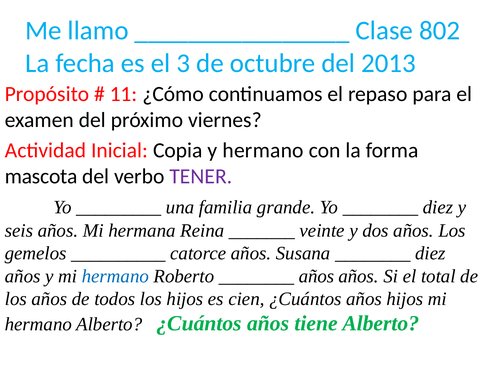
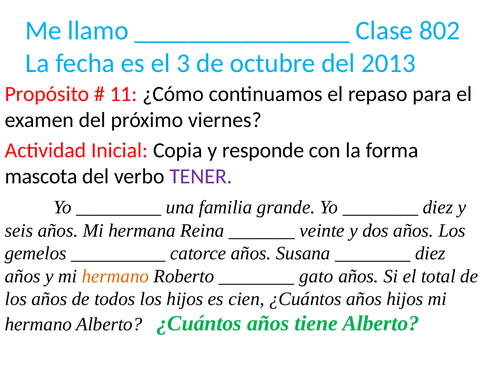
y hermano: hermano -> responde
hermano at (115, 276) colour: blue -> orange
años at (316, 276): años -> gato
